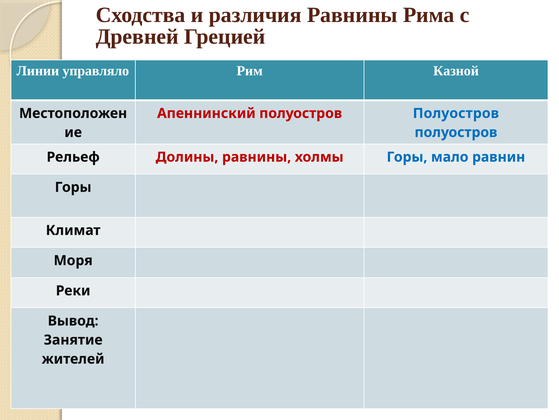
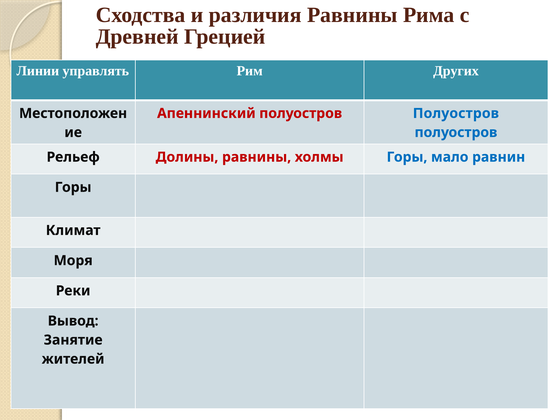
управляло: управляло -> управлять
Казной: Казной -> Других
